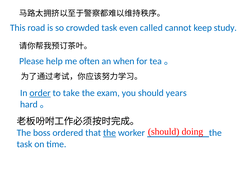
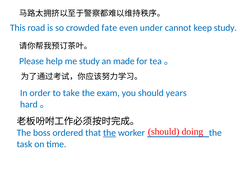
crowded task: task -> fate
called: called -> under
me often: often -> study
when: when -> made
order underline: present -> none
